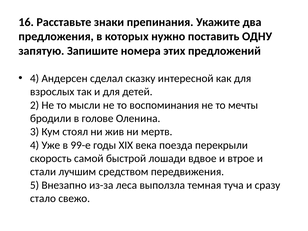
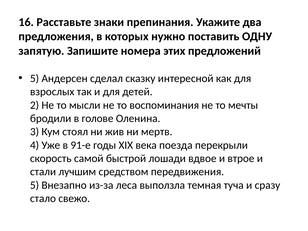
4 at (35, 78): 4 -> 5
99-е: 99-е -> 91-е
